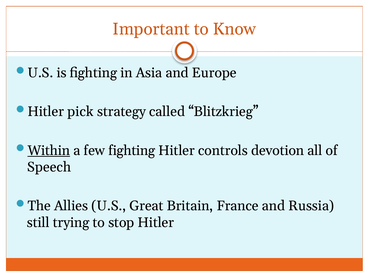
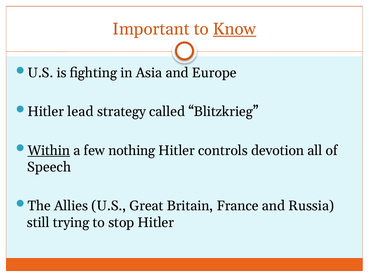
Know underline: none -> present
pick: pick -> lead
few fighting: fighting -> nothing
